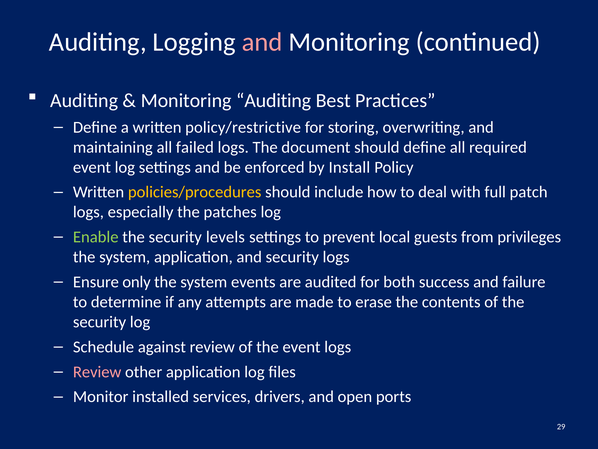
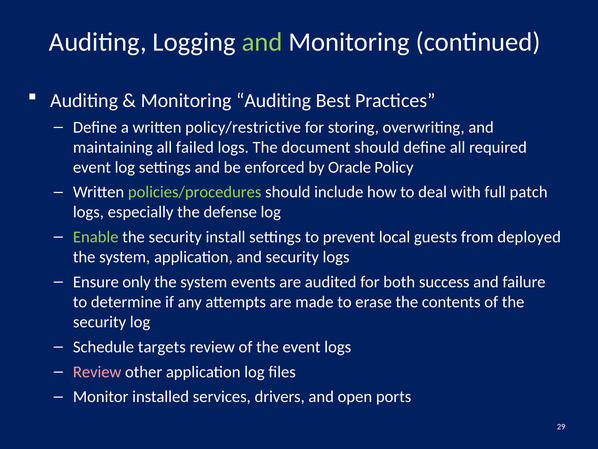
and at (262, 42) colour: pink -> light green
Install: Install -> Oracle
policies/procedures colour: yellow -> light green
patches: patches -> defense
levels: levels -> install
privileges: privileges -> deployed
against: against -> targets
